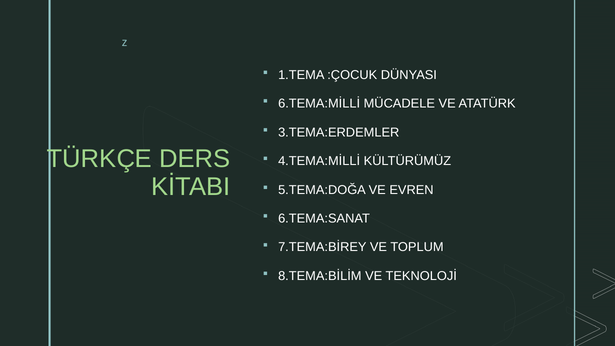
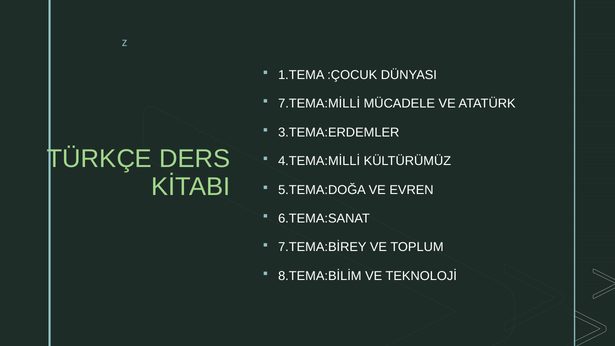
6.TEMA:MİLLİ: 6.TEMA:MİLLİ -> 7.TEMA:MİLLİ
